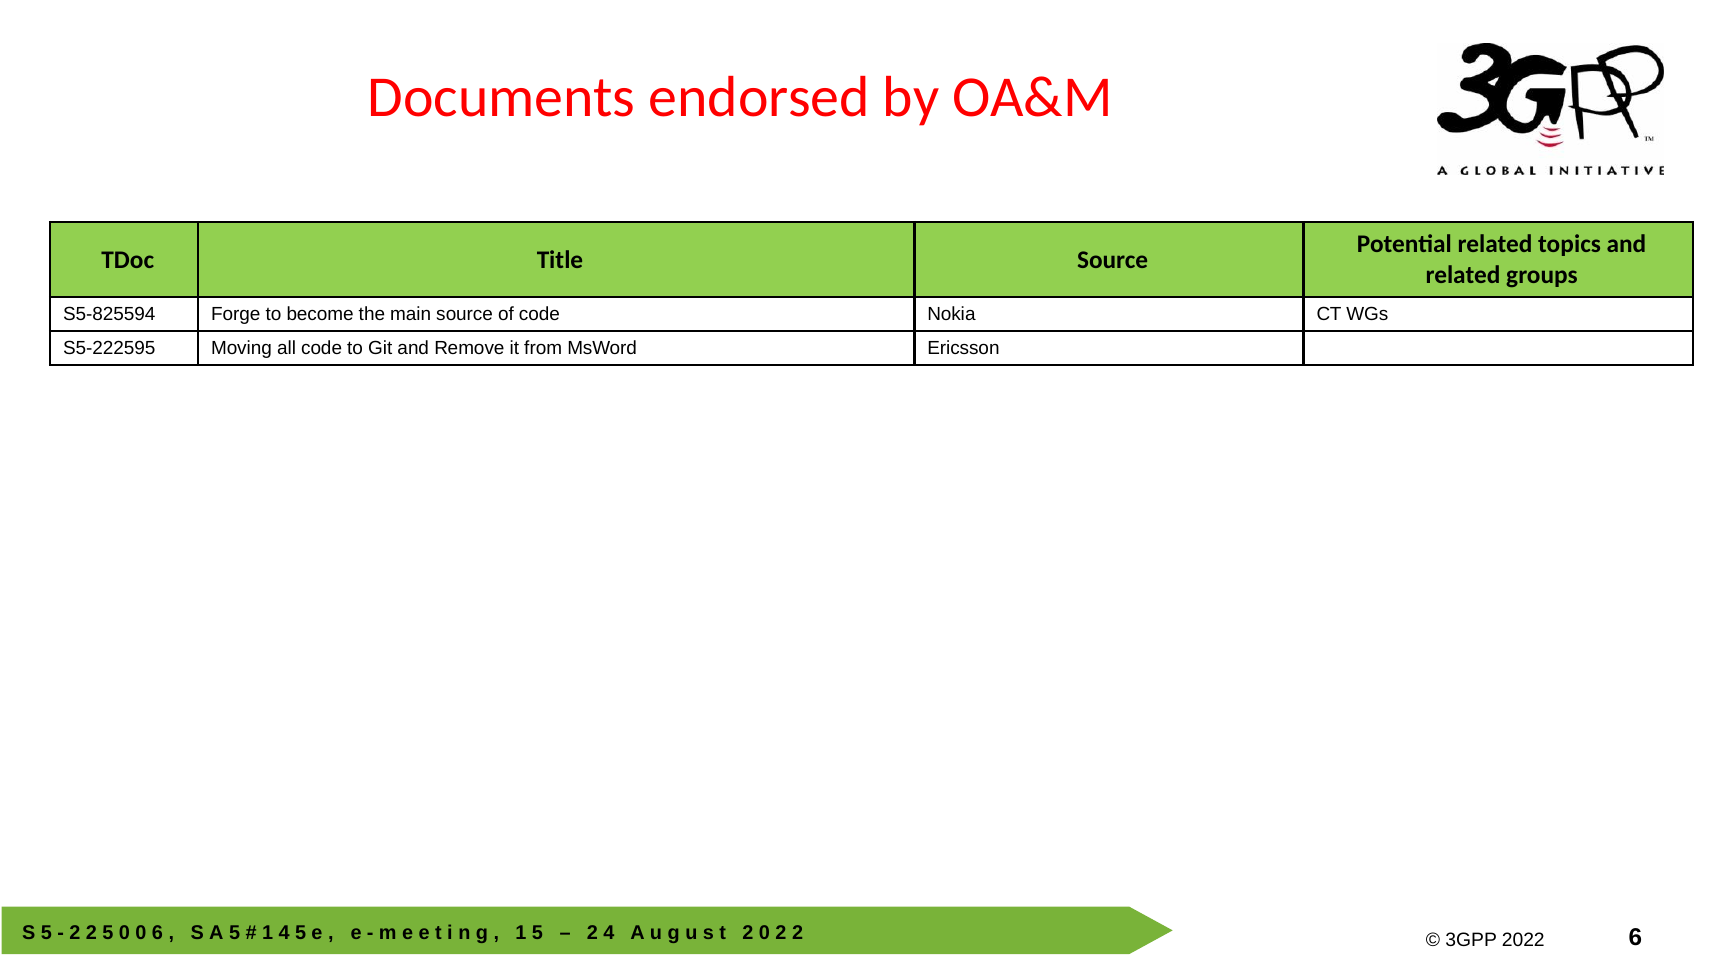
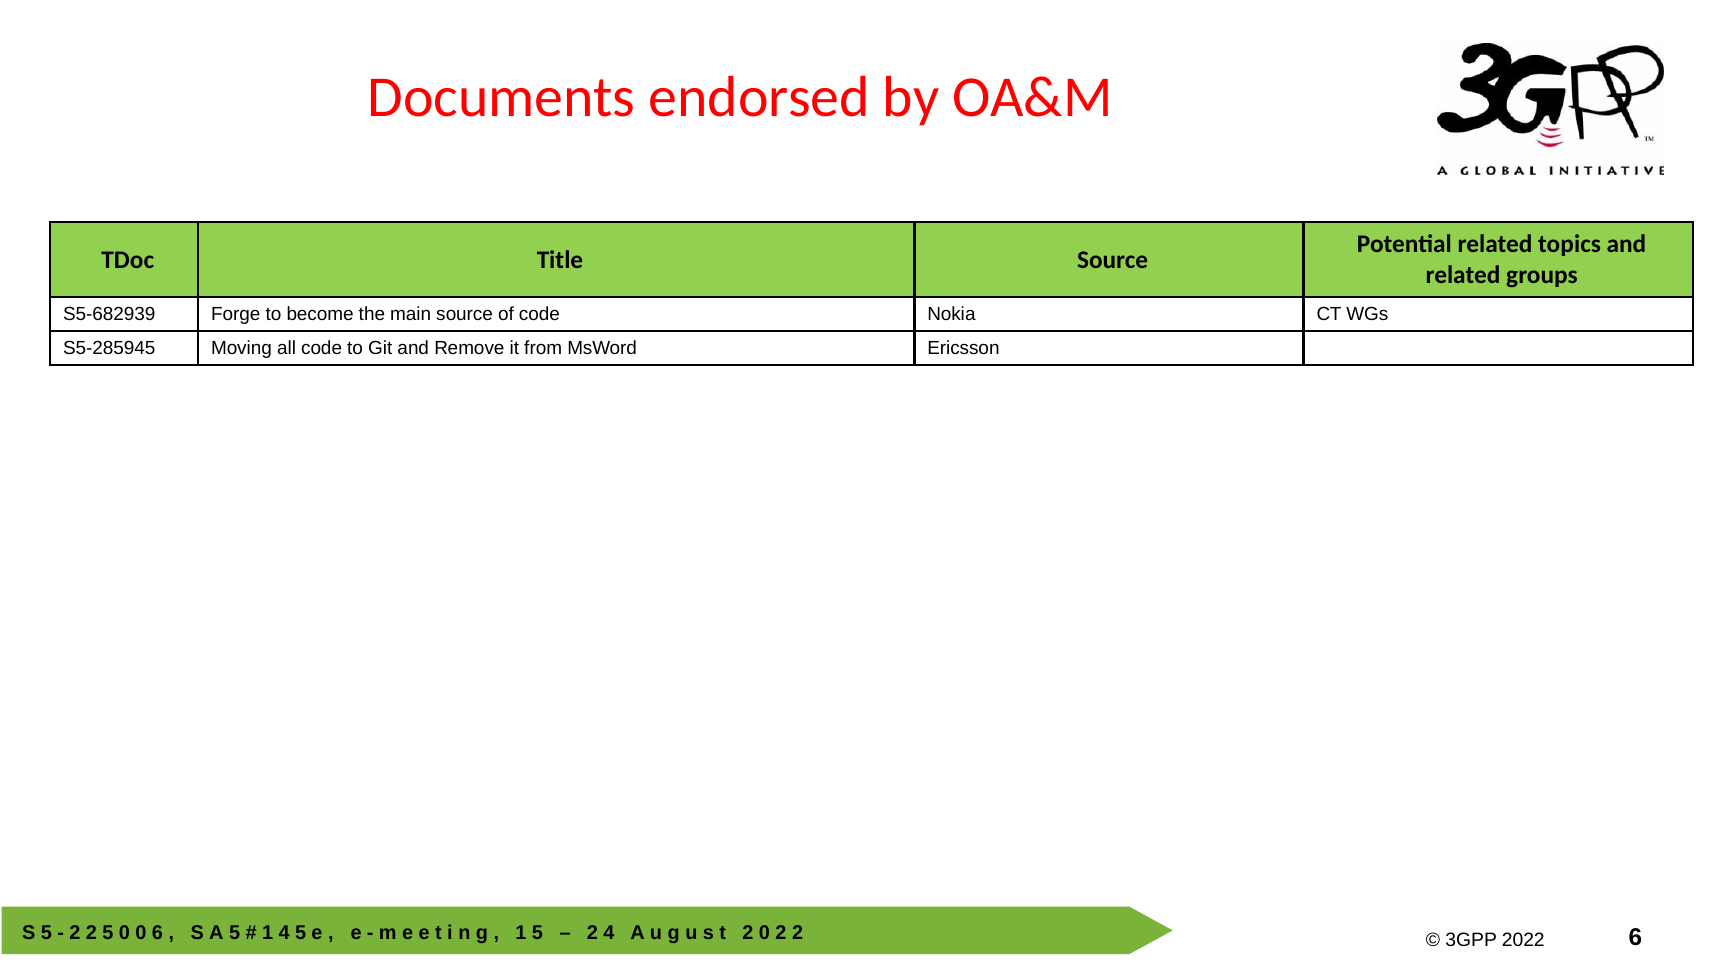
S5-825594: S5-825594 -> S5-682939
S5-222595: S5-222595 -> S5-285945
